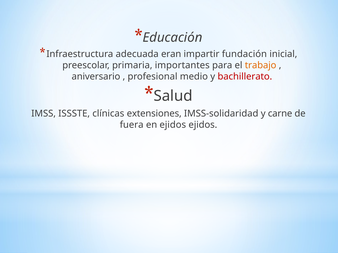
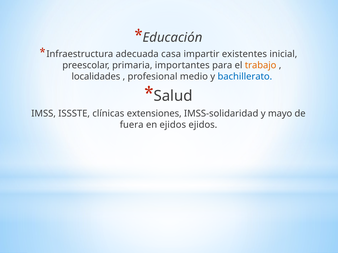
eran: eran -> casa
fundación: fundación -> existentes
aniversario: aniversario -> localidades
bachillerato colour: red -> blue
carne: carne -> mayo
